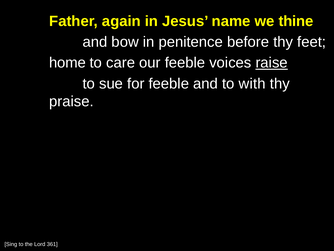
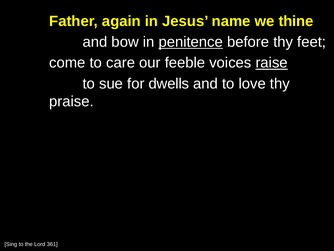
penitence underline: none -> present
home: home -> come
for feeble: feeble -> dwells
with: with -> love
